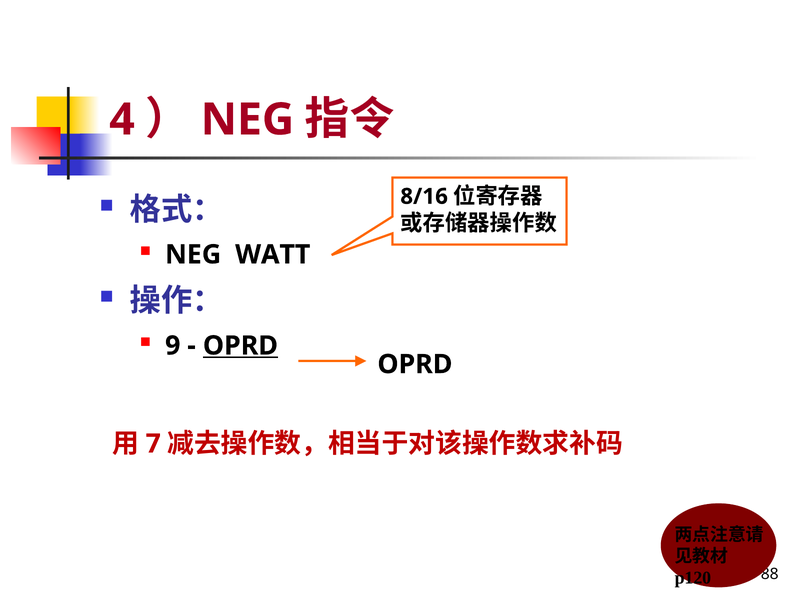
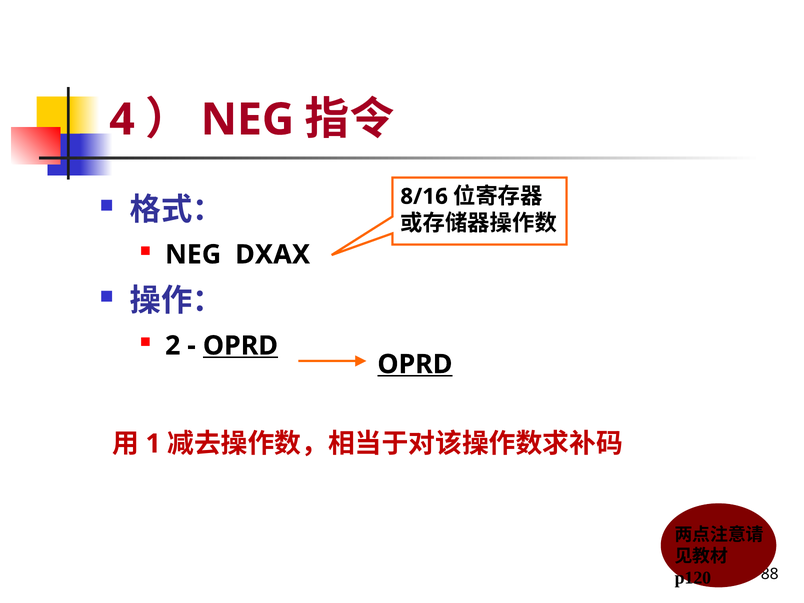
WATT: WATT -> DXAX
9: 9 -> 2
OPRD at (415, 364) underline: none -> present
7: 7 -> 1
